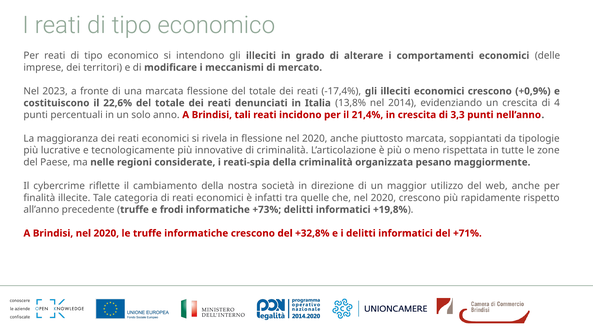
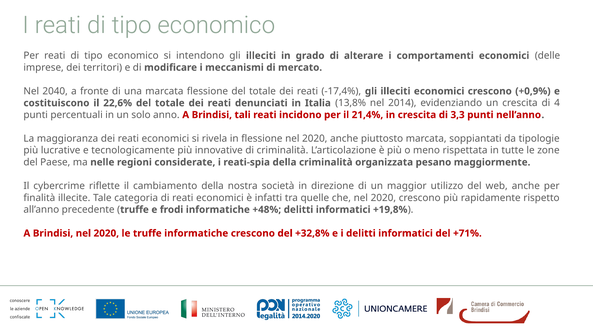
2023: 2023 -> 2040
+73%: +73% -> +48%
